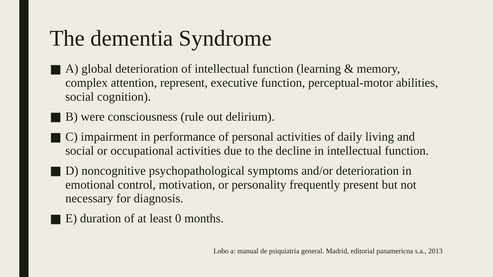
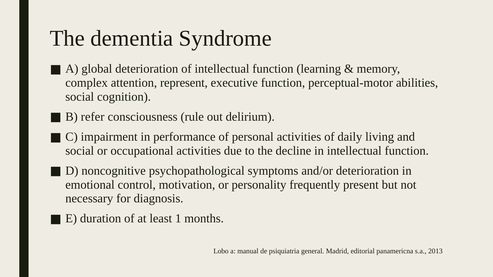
were: were -> refer
0: 0 -> 1
